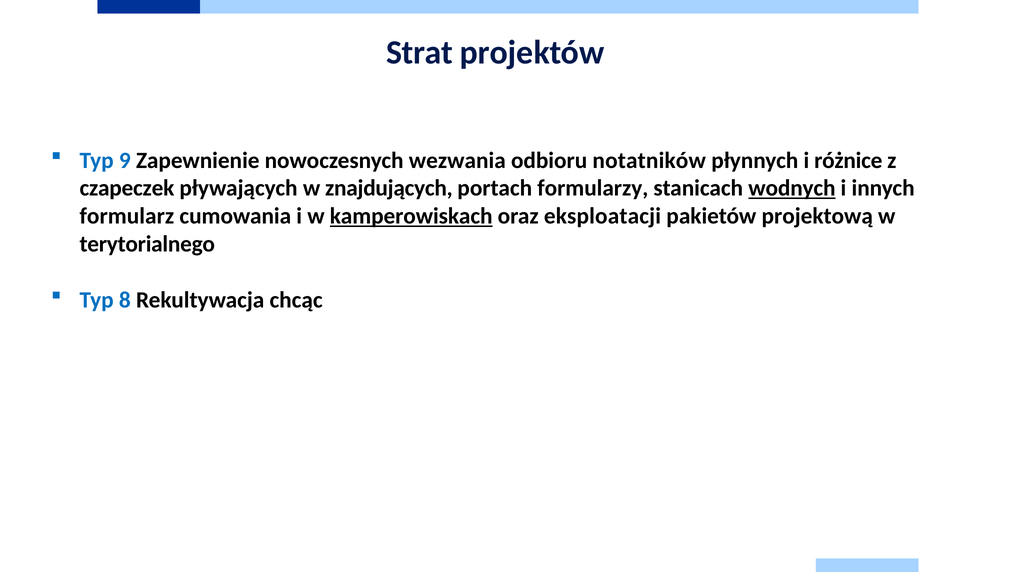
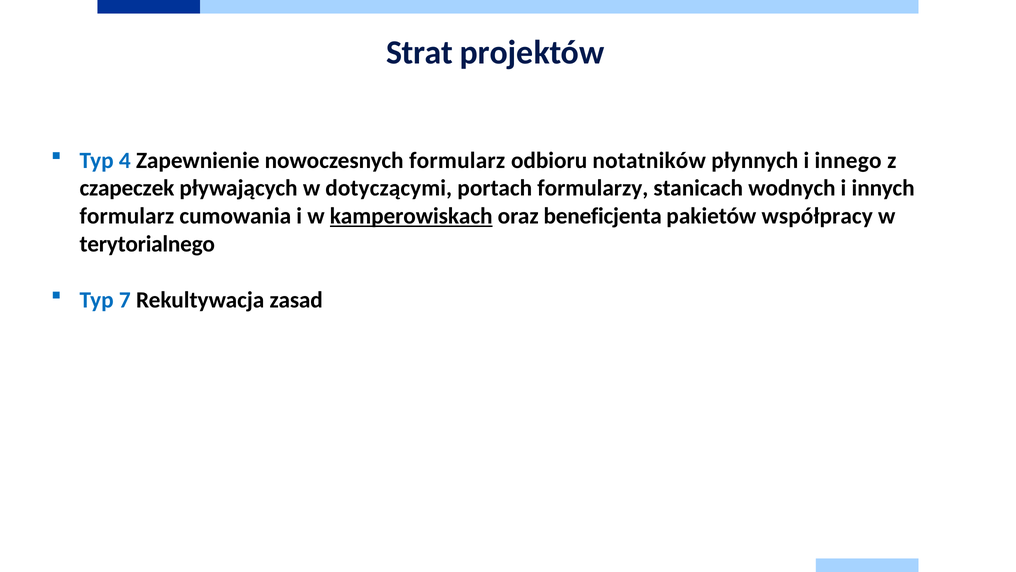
9: 9 -> 4
nowoczesnych wezwania: wezwania -> formularz
różnice: różnice -> innego
znajdujących: znajdujących -> dotyczącymi
wodnych underline: present -> none
eksploatacji: eksploatacji -> beneficjenta
projektową: projektową -> współpracy
8: 8 -> 7
chcąc: chcąc -> zasad
